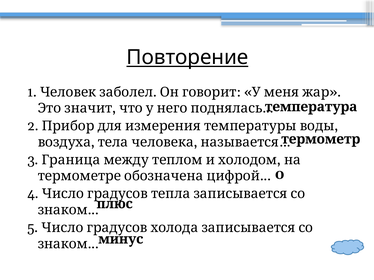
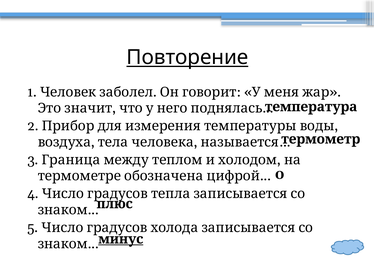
минус underline: none -> present
